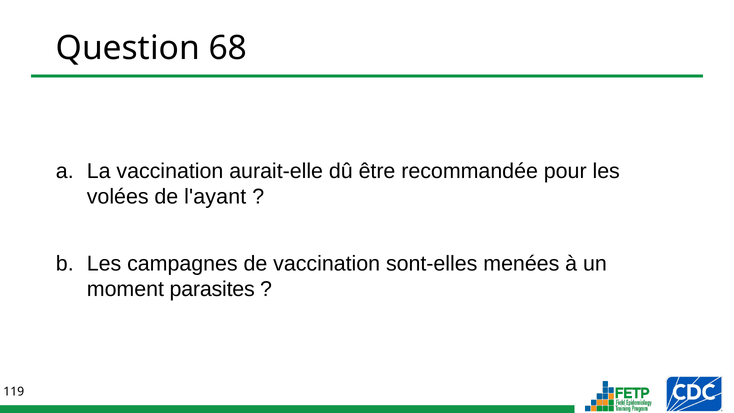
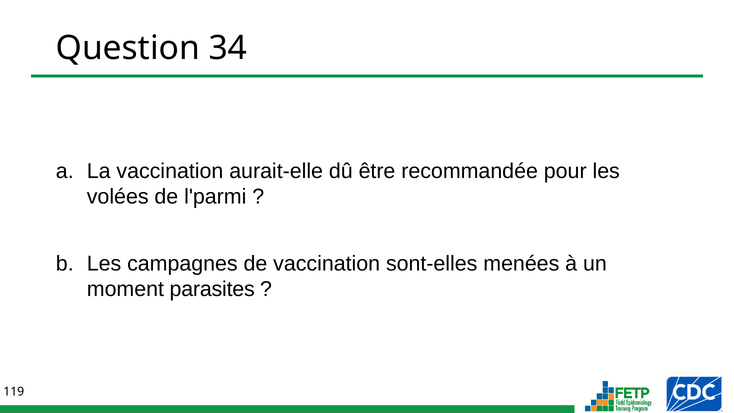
68: 68 -> 34
l'ayant: l'ayant -> l'parmi
